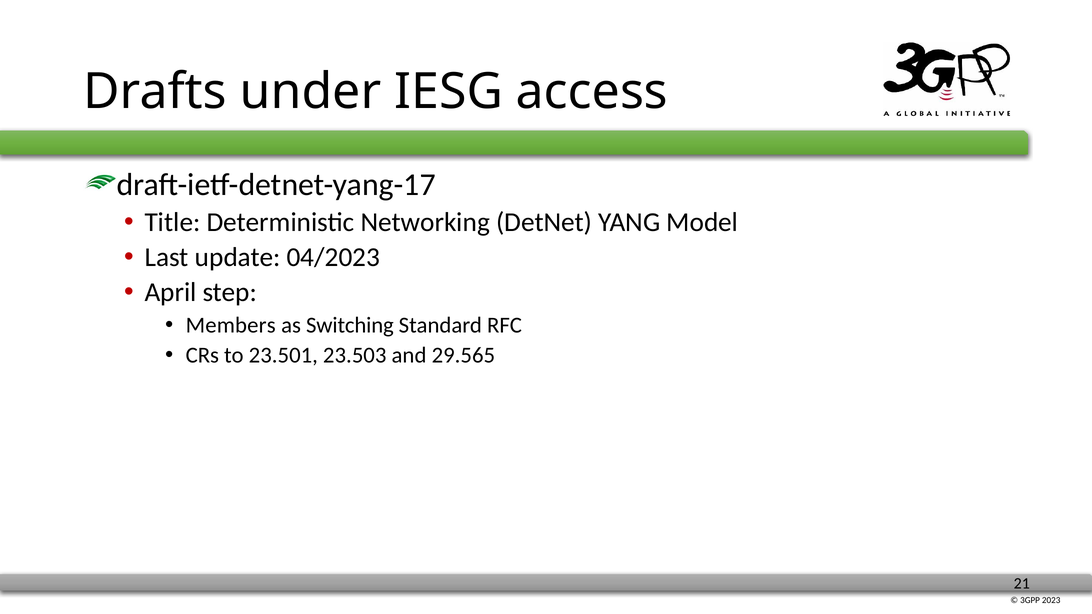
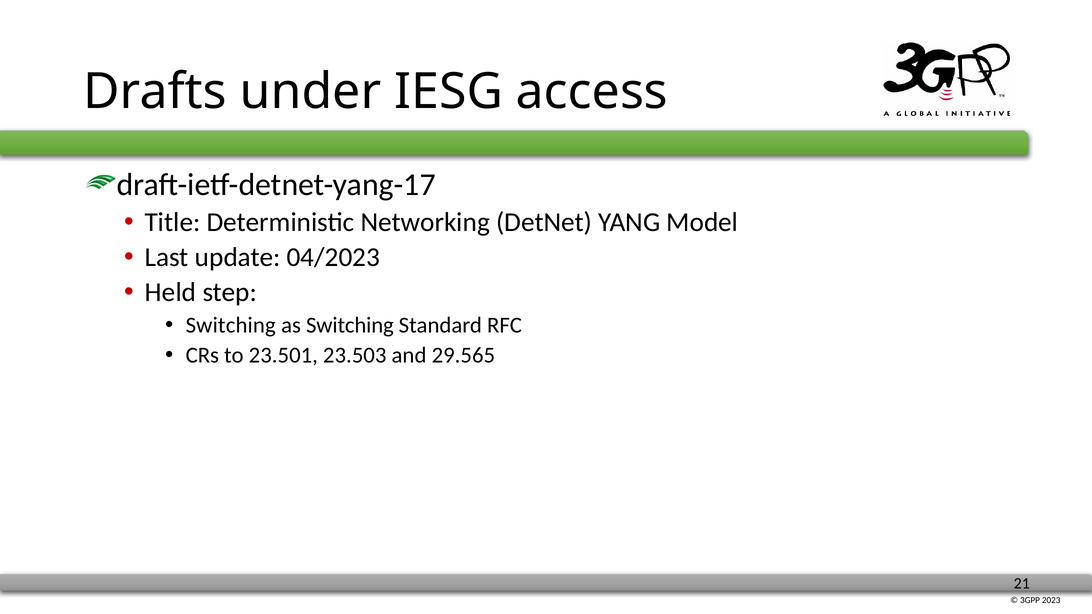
April: April -> Held
Members at (231, 325): Members -> Switching
